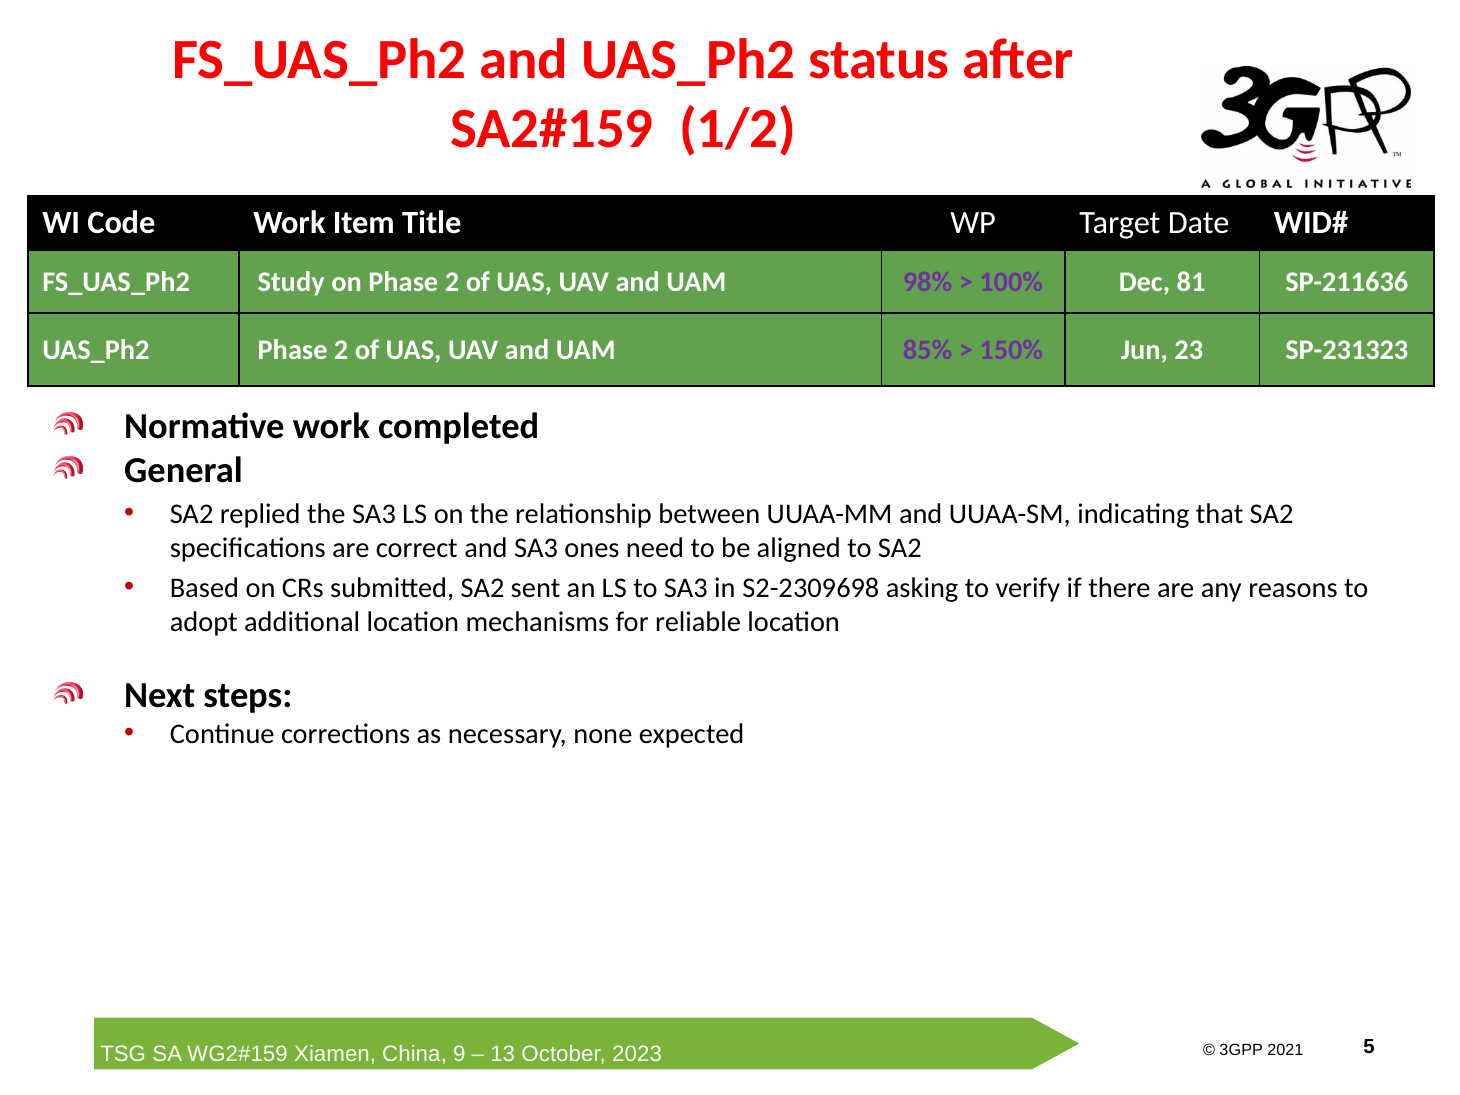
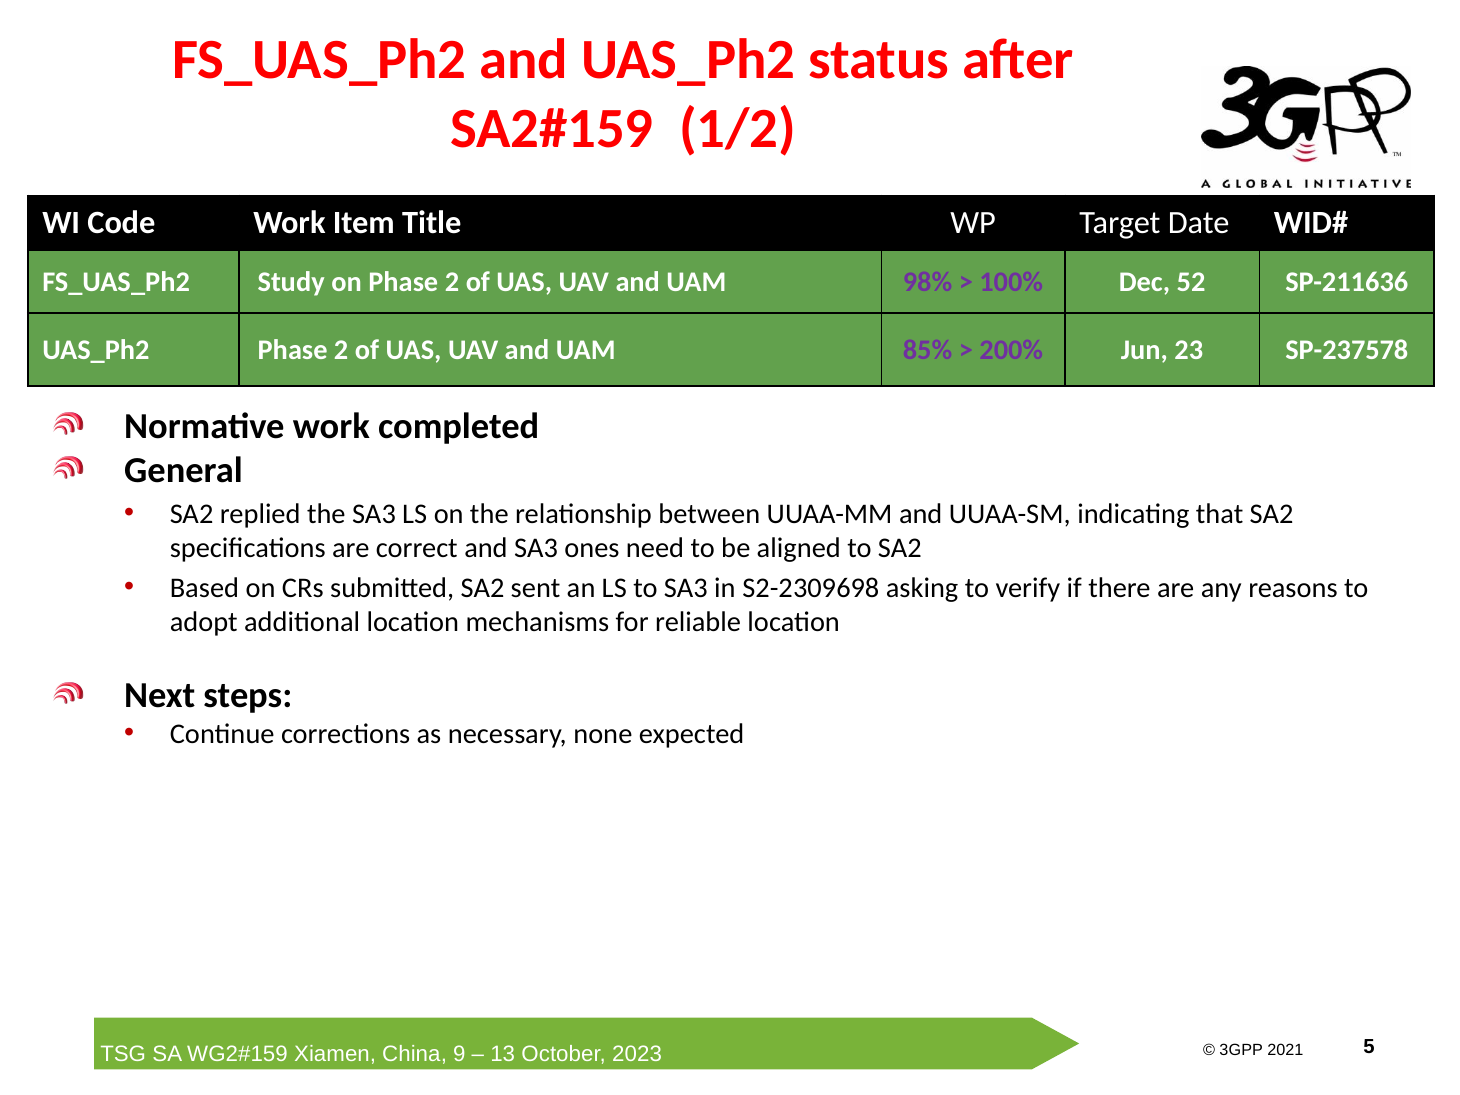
81: 81 -> 52
150%: 150% -> 200%
SP-231323: SP-231323 -> SP-237578
